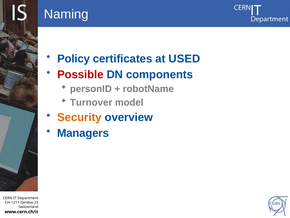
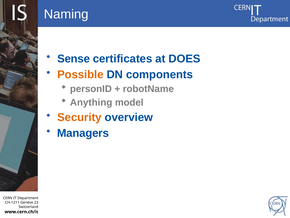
Policy: Policy -> Sense
USED: USED -> DOES
Possible colour: red -> orange
Turnover: Turnover -> Anything
